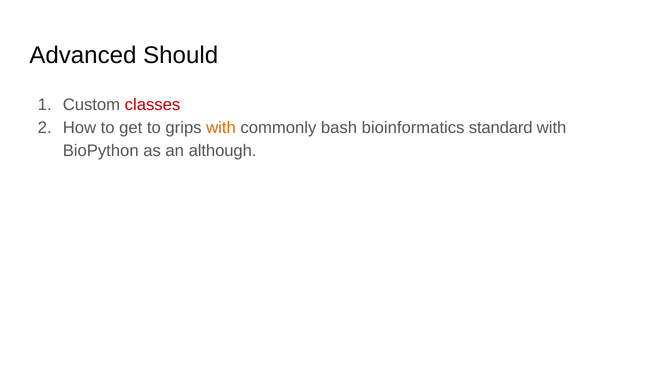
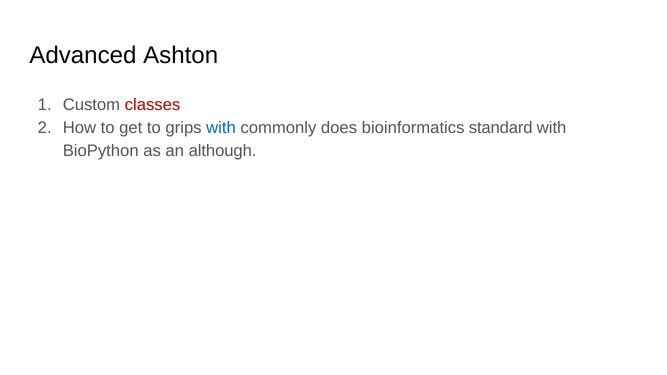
Should: Should -> Ashton
with at (221, 128) colour: orange -> blue
bash: bash -> does
